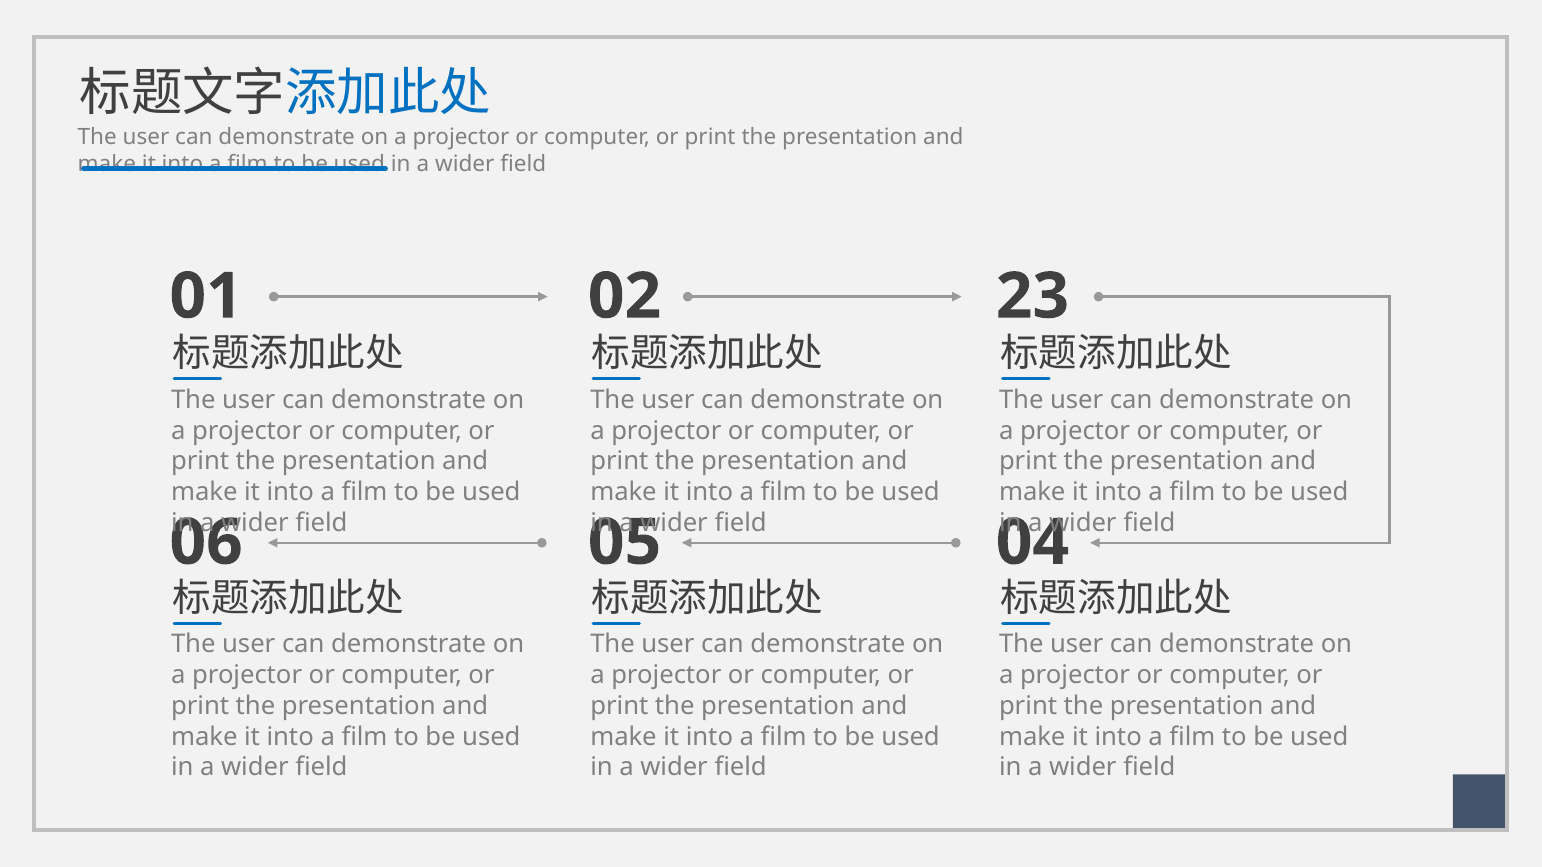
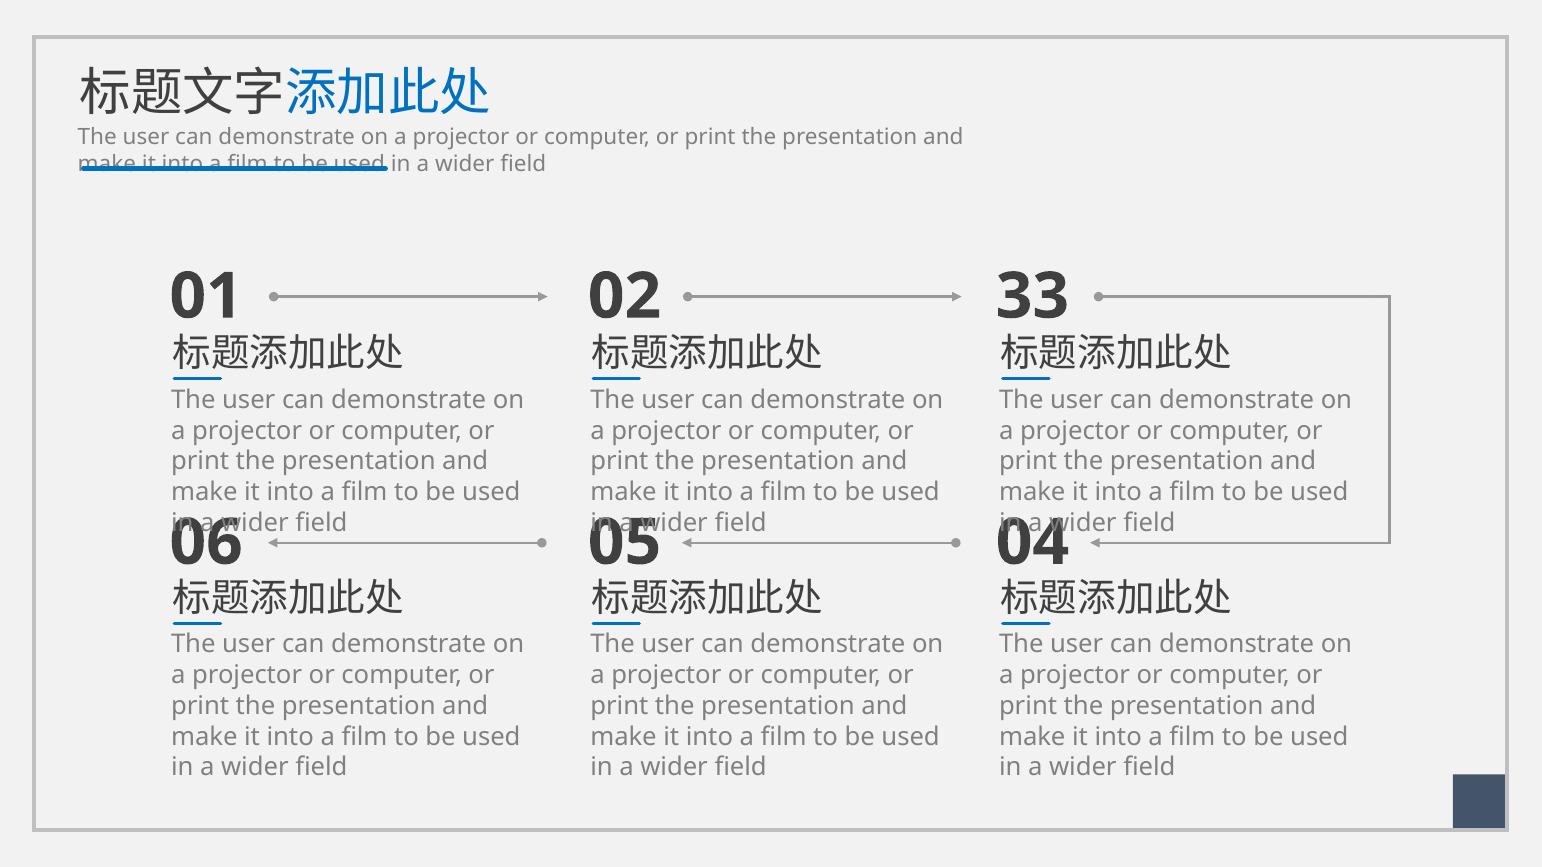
23: 23 -> 33
